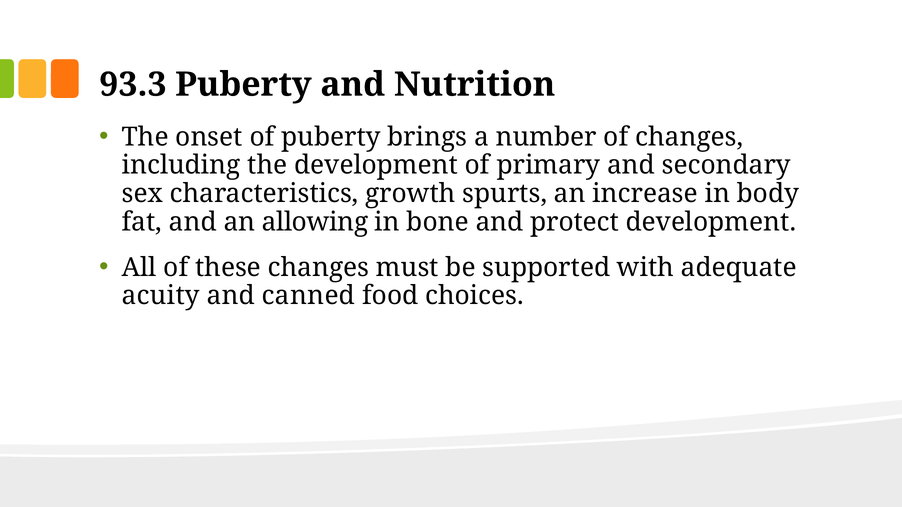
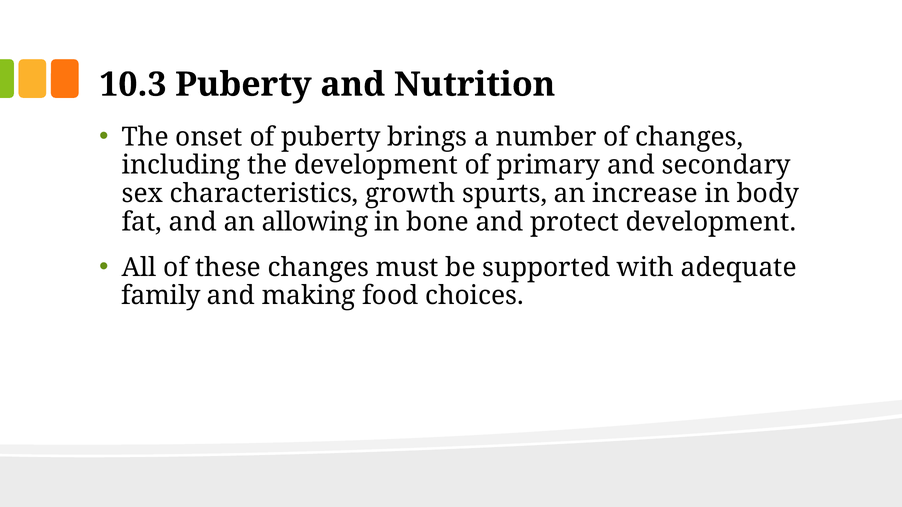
93.3: 93.3 -> 10.3
acuity: acuity -> family
canned: canned -> making
